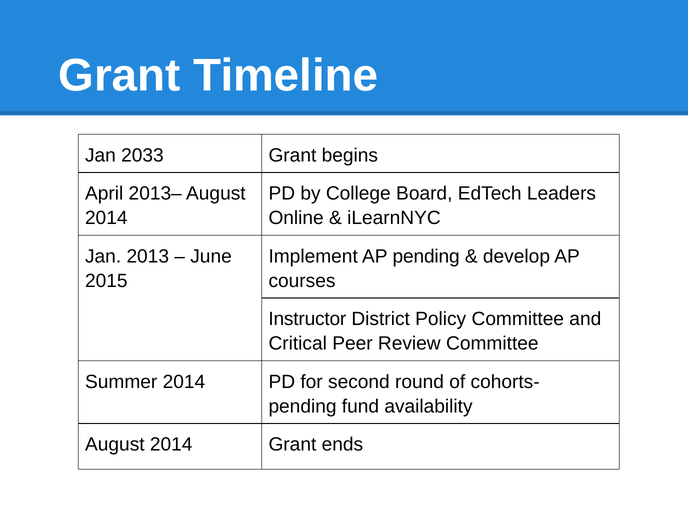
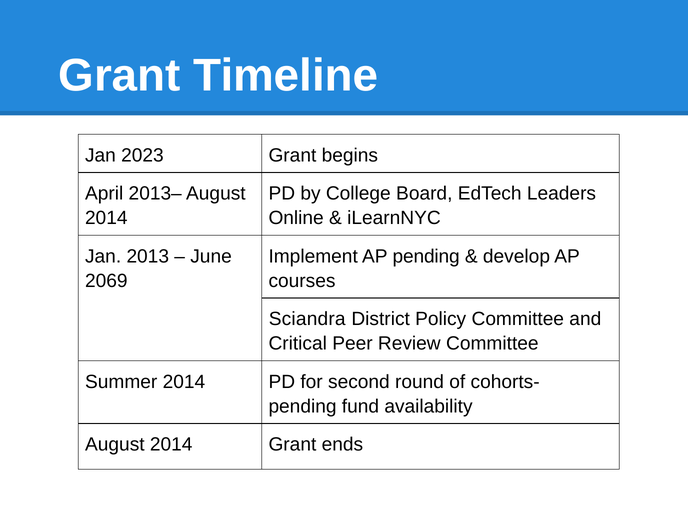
2033: 2033 -> 2023
2015: 2015 -> 2069
Instructor: Instructor -> Sciandra
